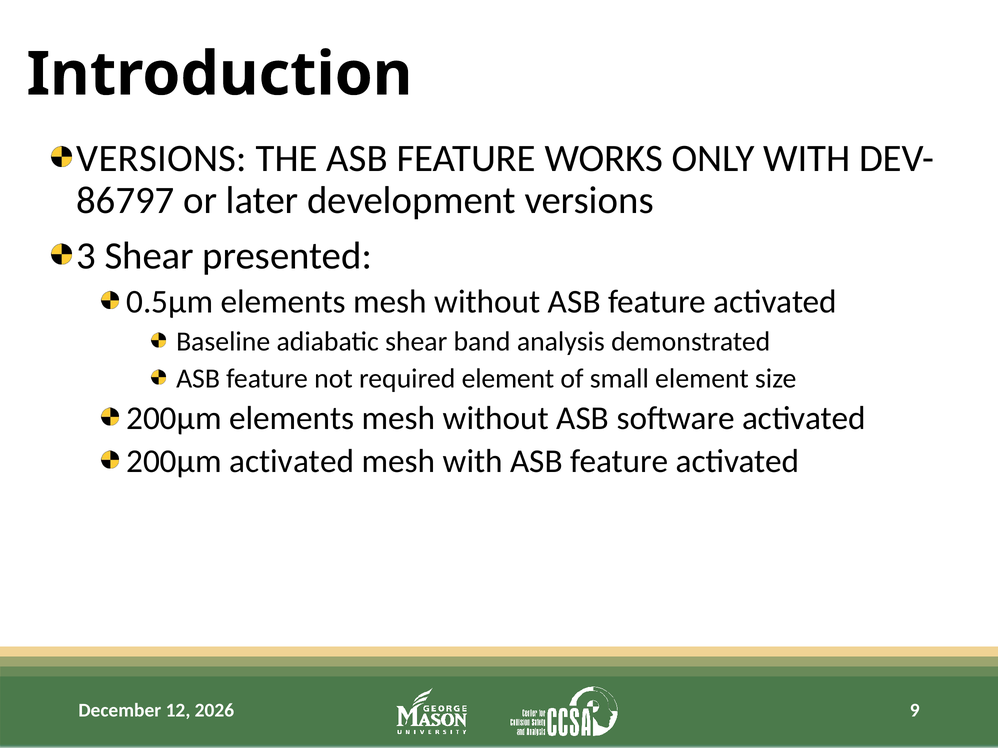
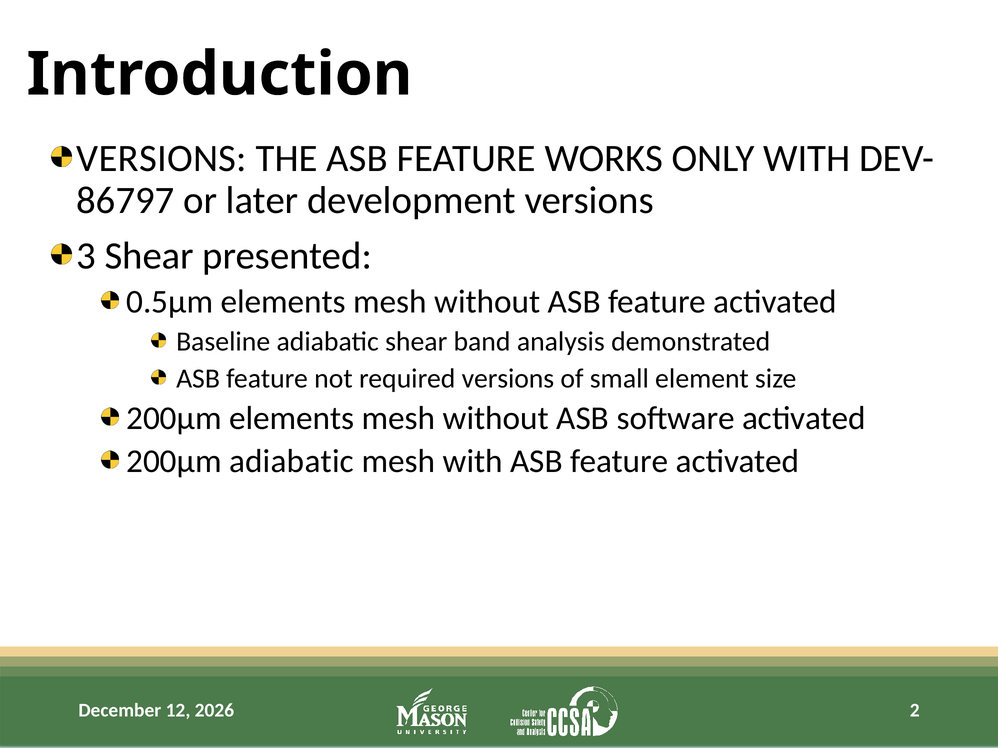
required element: element -> versions
200µm activated: activated -> adiabatic
9: 9 -> 2
